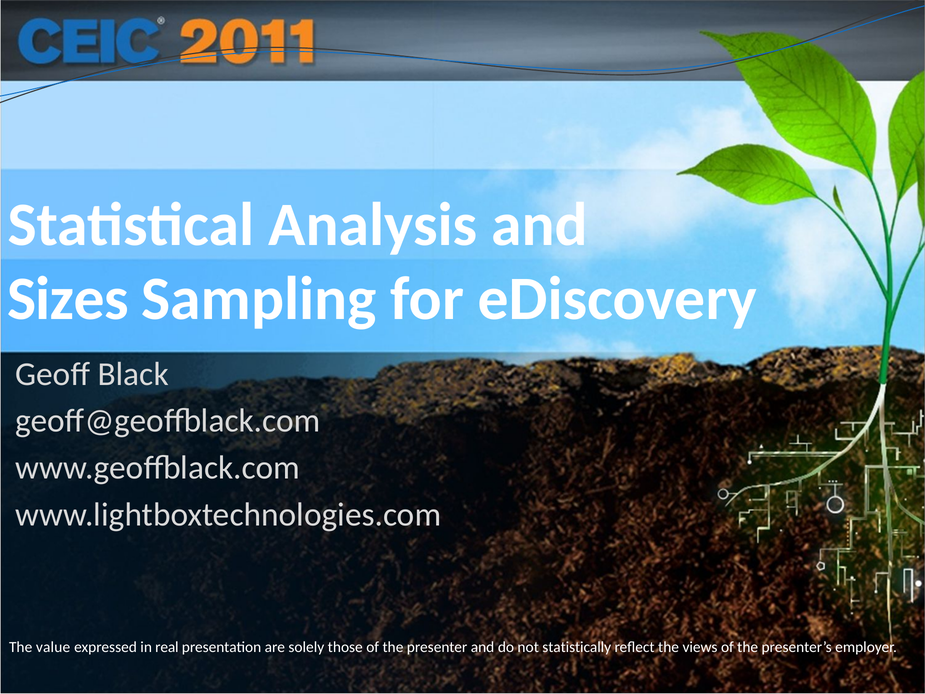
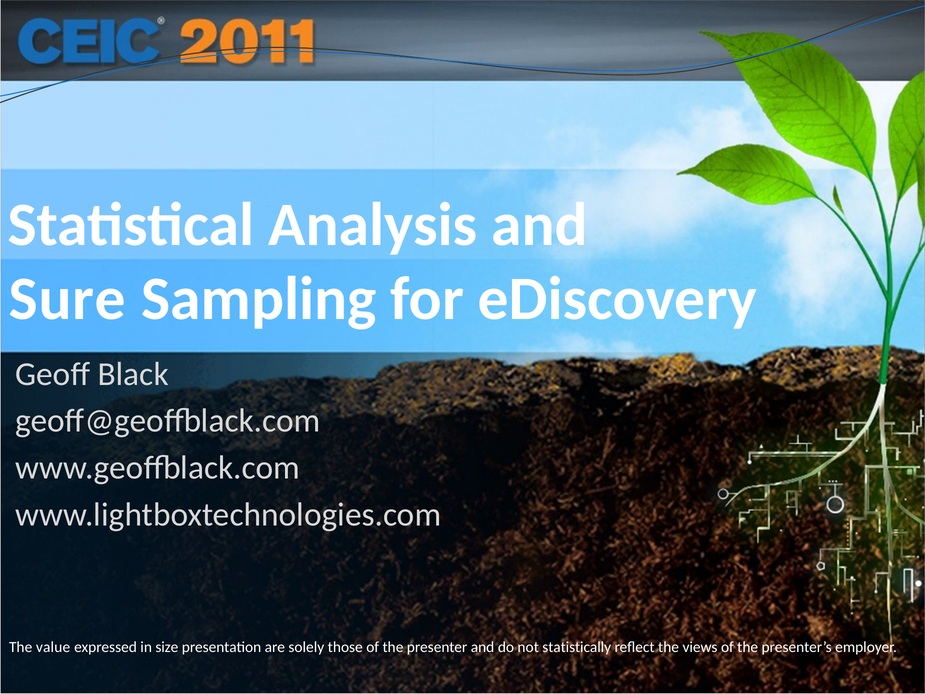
Sizes: Sizes -> Sure
real: real -> size
